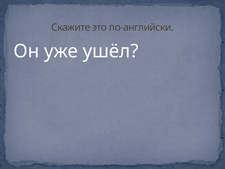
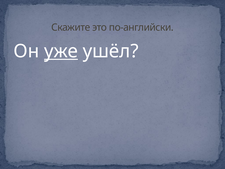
уже underline: none -> present
